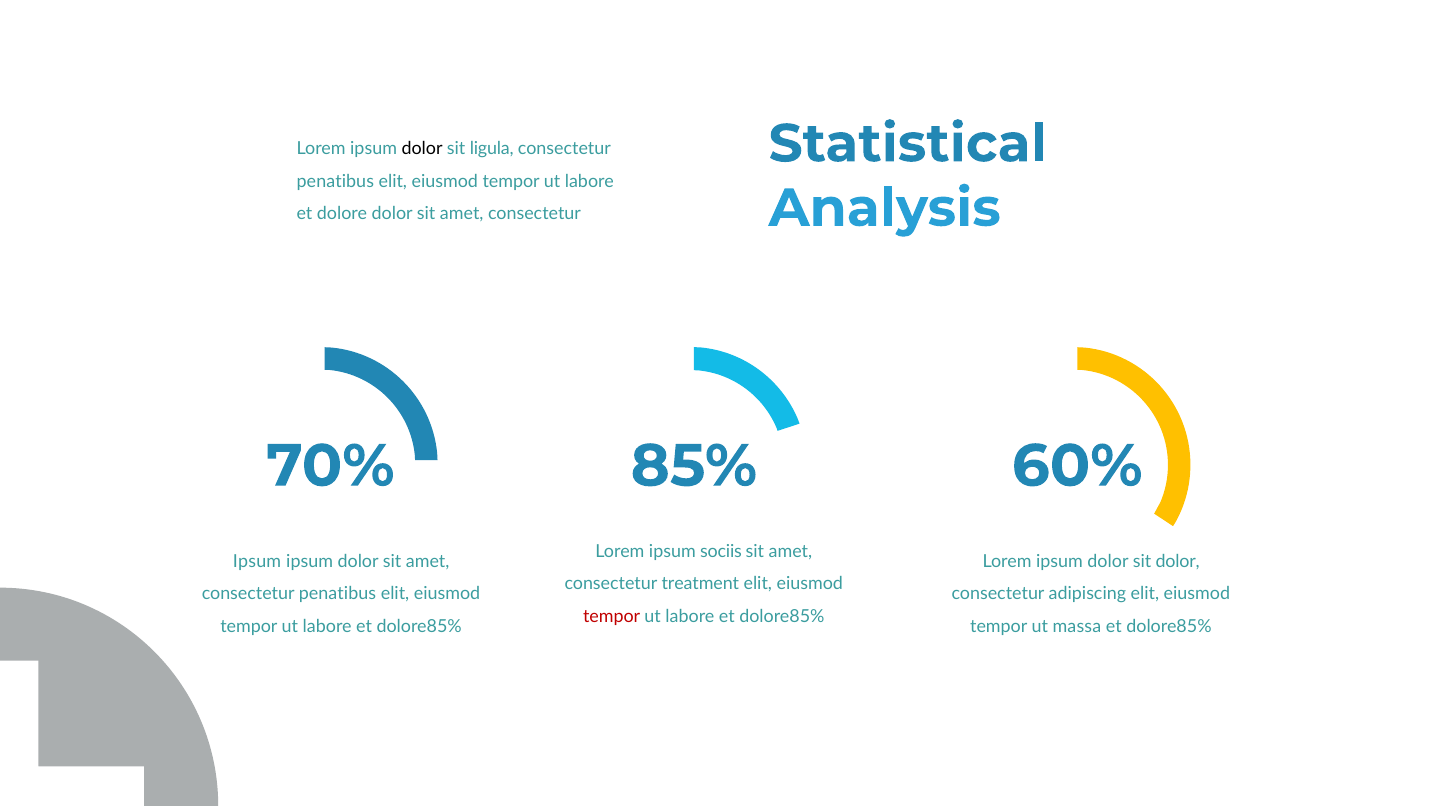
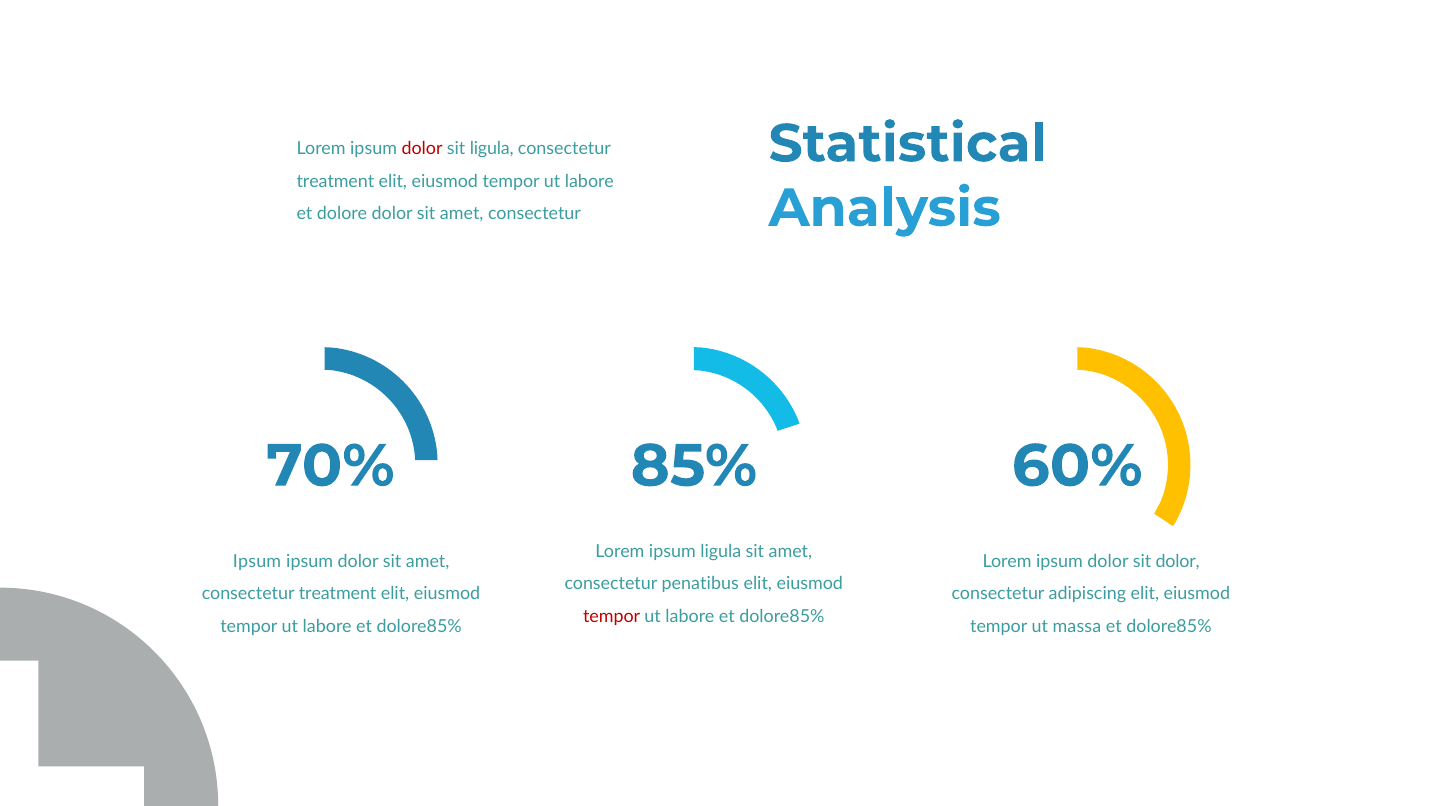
dolor at (422, 149) colour: black -> red
penatibus at (335, 181): penatibus -> treatment
ipsum sociis: sociis -> ligula
treatment: treatment -> penatibus
penatibus at (337, 594): penatibus -> treatment
